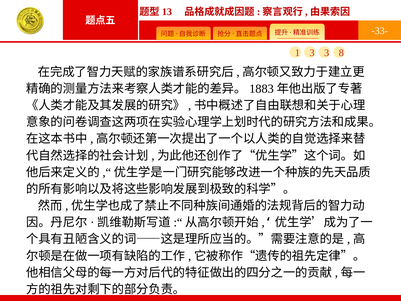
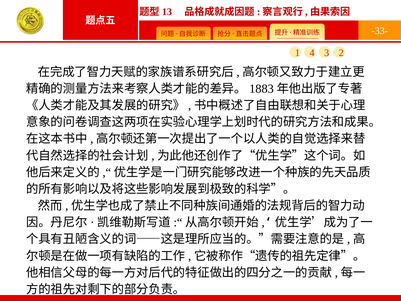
1 3: 3 -> 4
8: 8 -> 2
